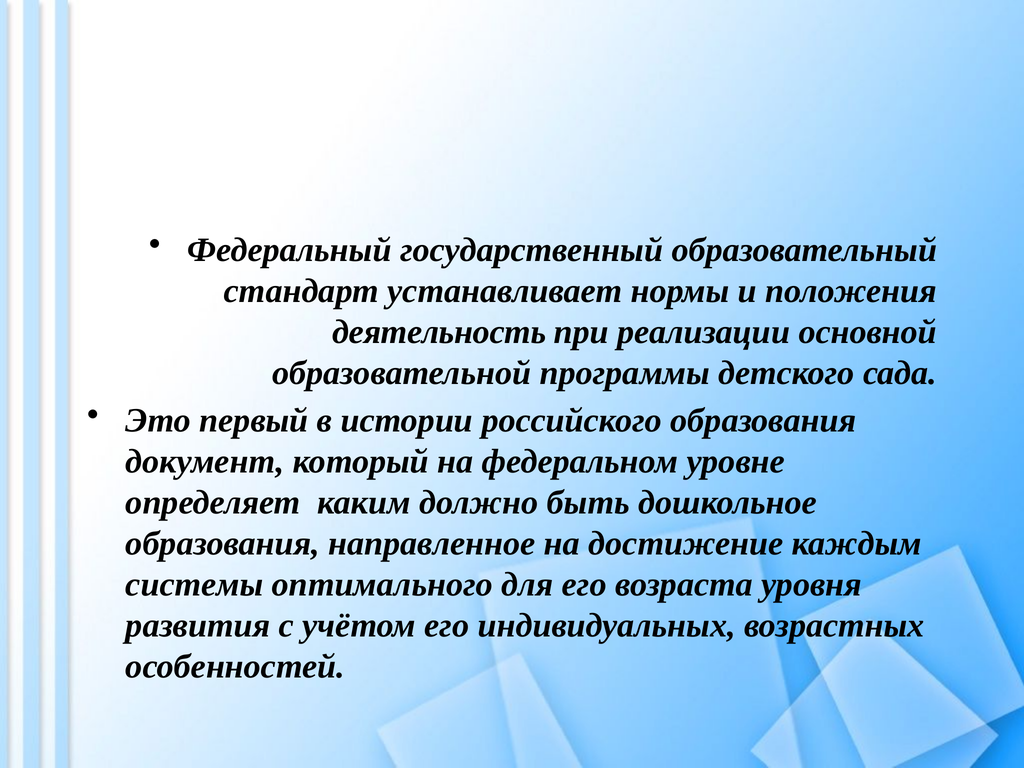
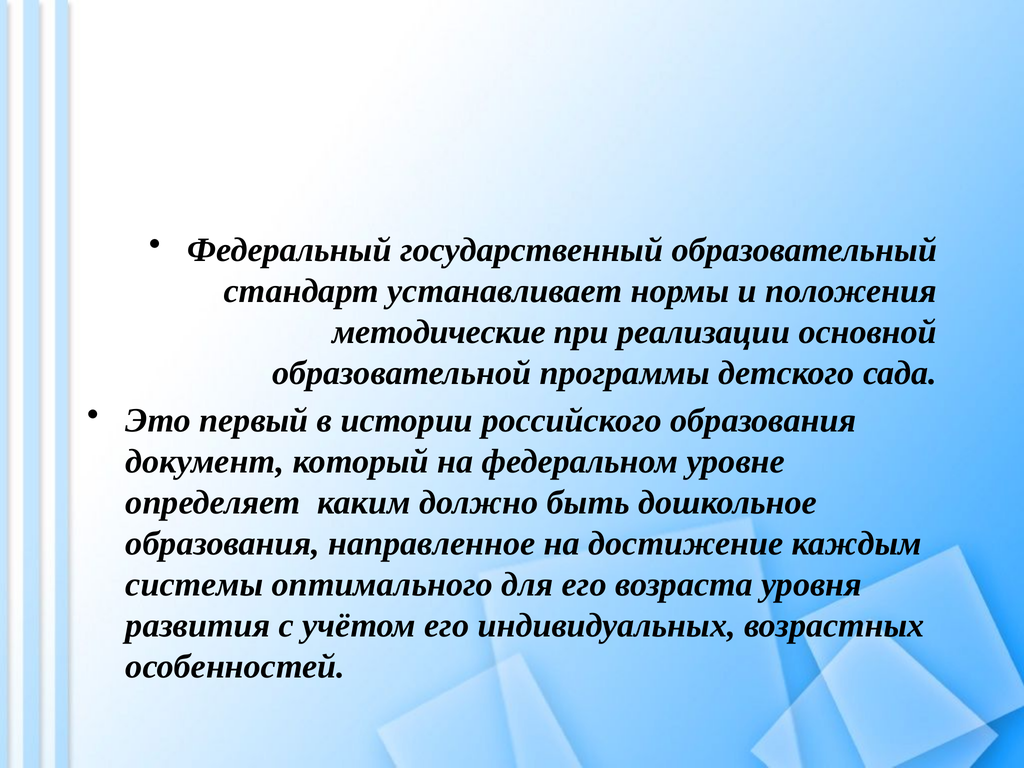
деятельность: деятельность -> методические
